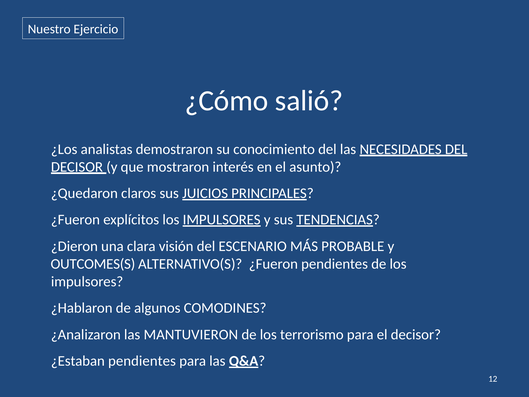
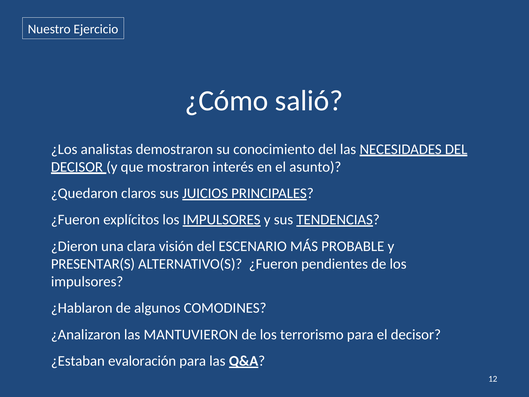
OUTCOMES(S: OUTCOMES(S -> PRESENTAR(S
¿Estaban pendientes: pendientes -> evaloración
